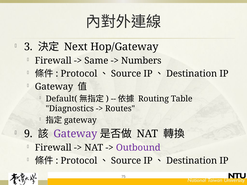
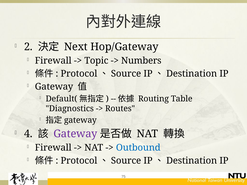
3: 3 -> 2
Same: Same -> Topic
9: 9 -> 4
Outbound colour: purple -> blue
